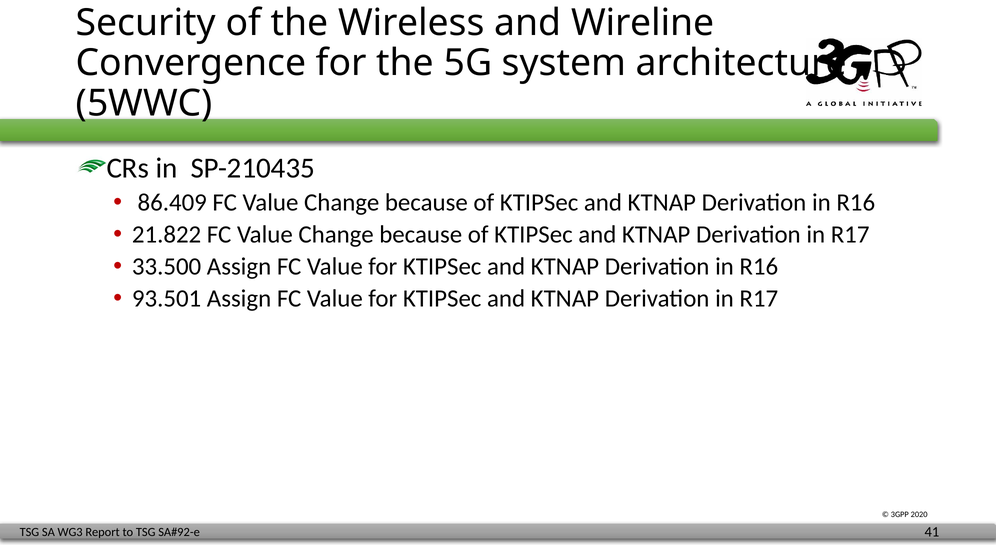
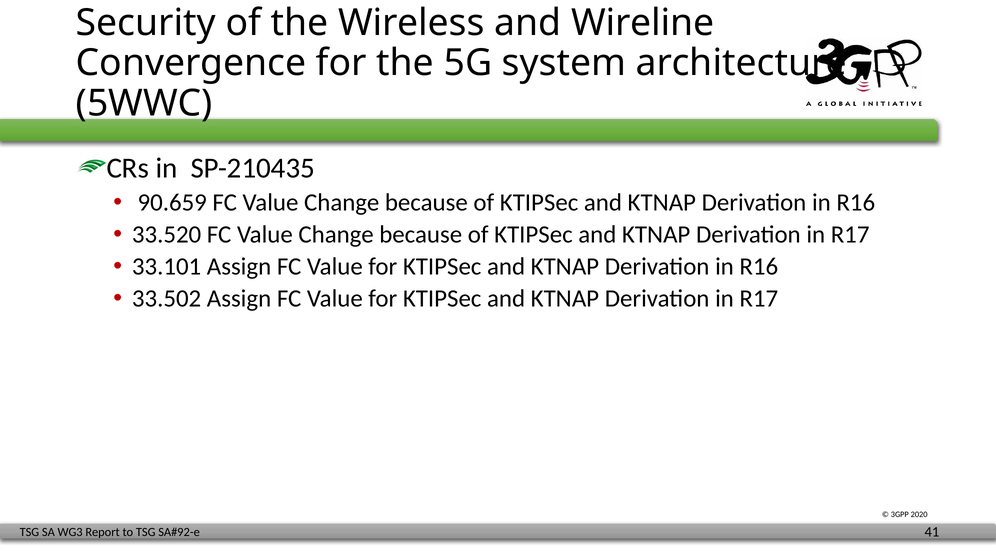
86.409: 86.409 -> 90.659
21.822: 21.822 -> 33.520
33.500: 33.500 -> 33.101
93.501: 93.501 -> 33.502
